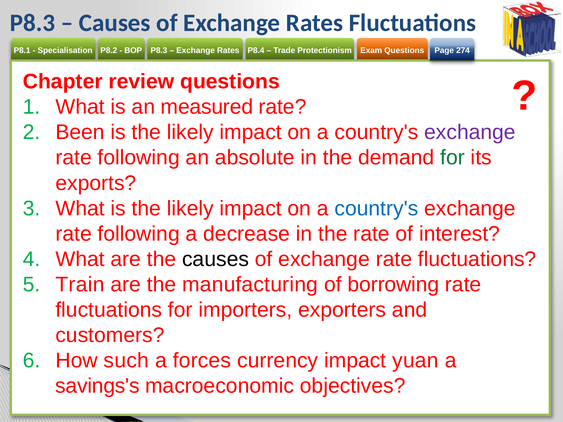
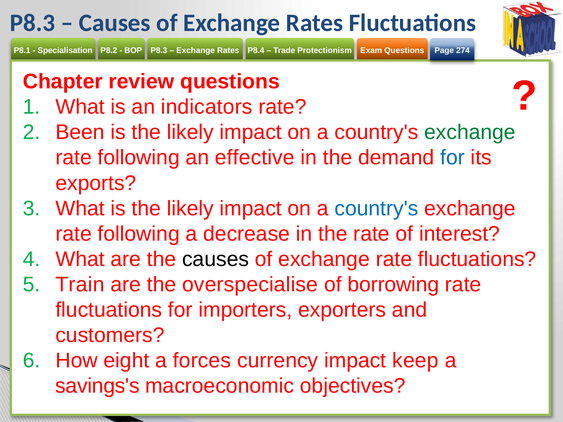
measured: measured -> indicators
exchange at (470, 132) colour: purple -> green
absolute: absolute -> effective
for at (453, 158) colour: green -> blue
manufacturing: manufacturing -> overspecialise
such: such -> eight
yuan: yuan -> keep
